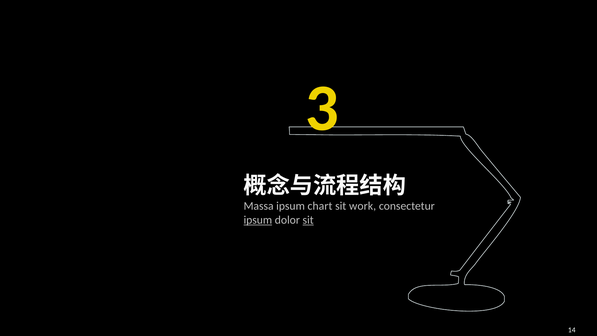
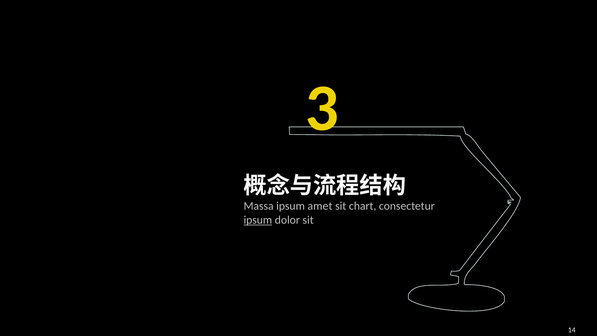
chart: chart -> amet
work: work -> chart
sit at (308, 220) underline: present -> none
